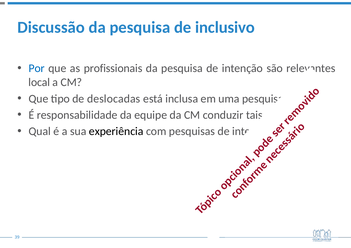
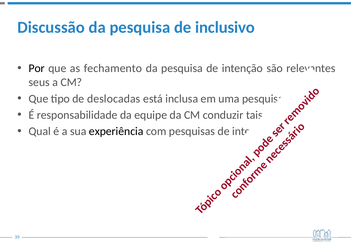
Por colour: blue -> black
profissionais: profissionais -> fechamento
local: local -> seus
